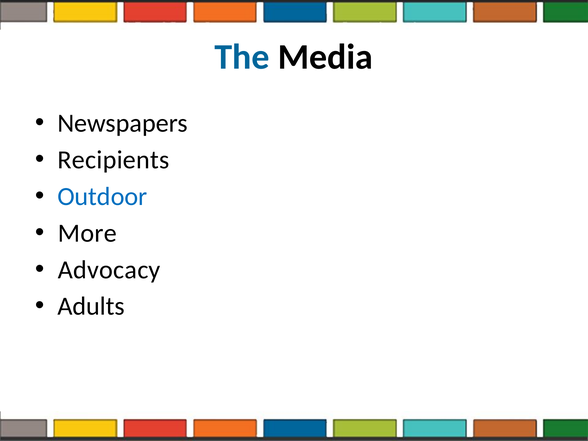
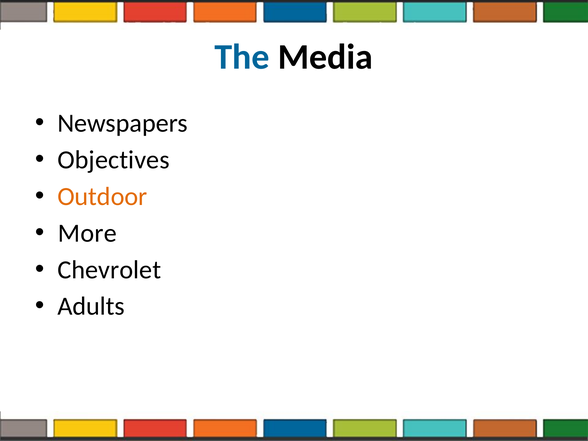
Recipients: Recipients -> Objectives
Outdoor colour: blue -> orange
Advocacy: Advocacy -> Chevrolet
